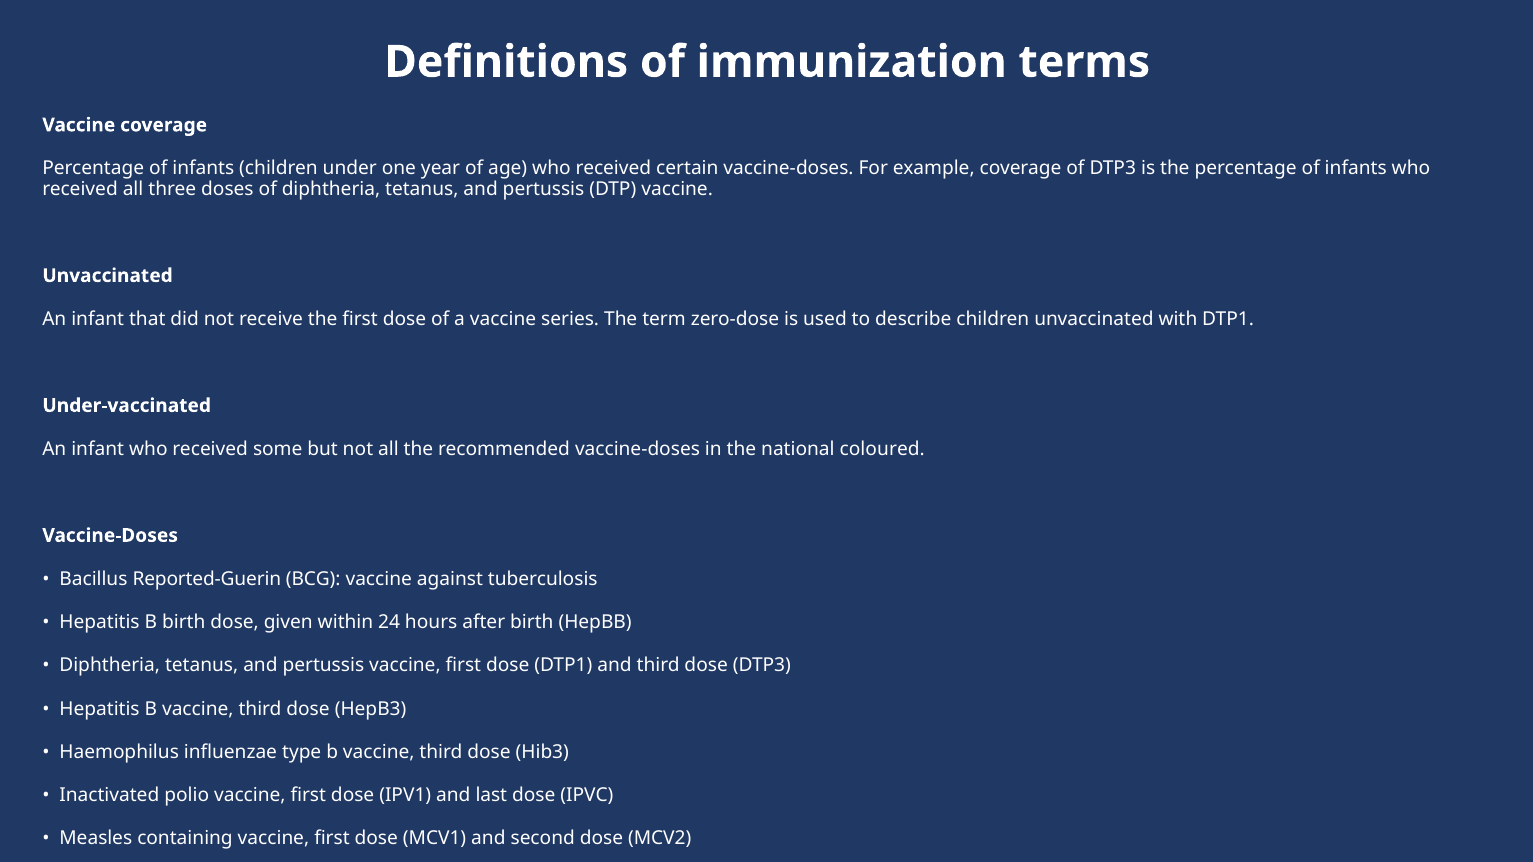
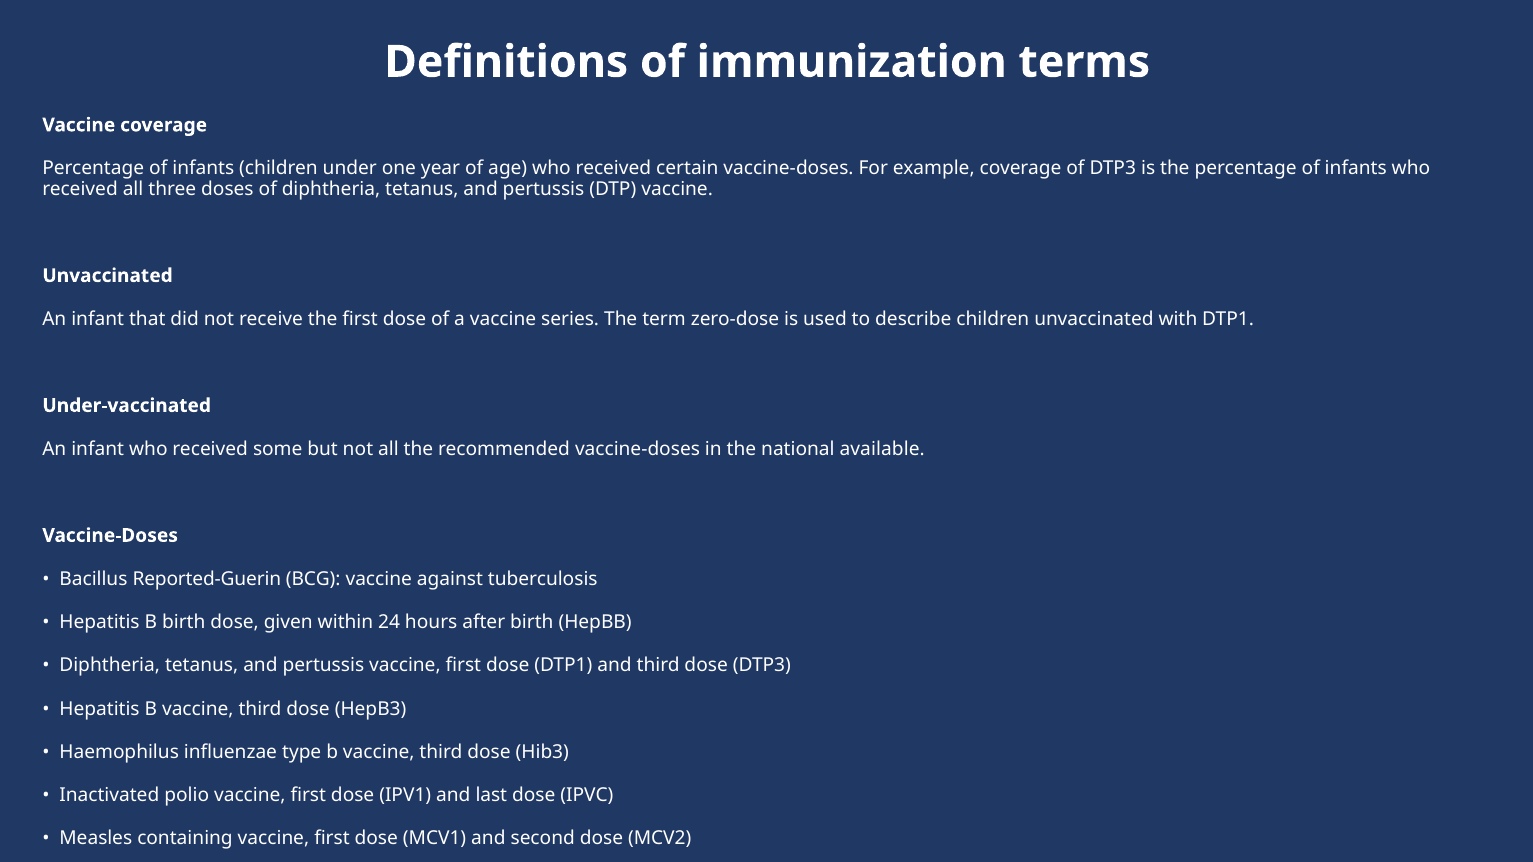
coloured: coloured -> available
